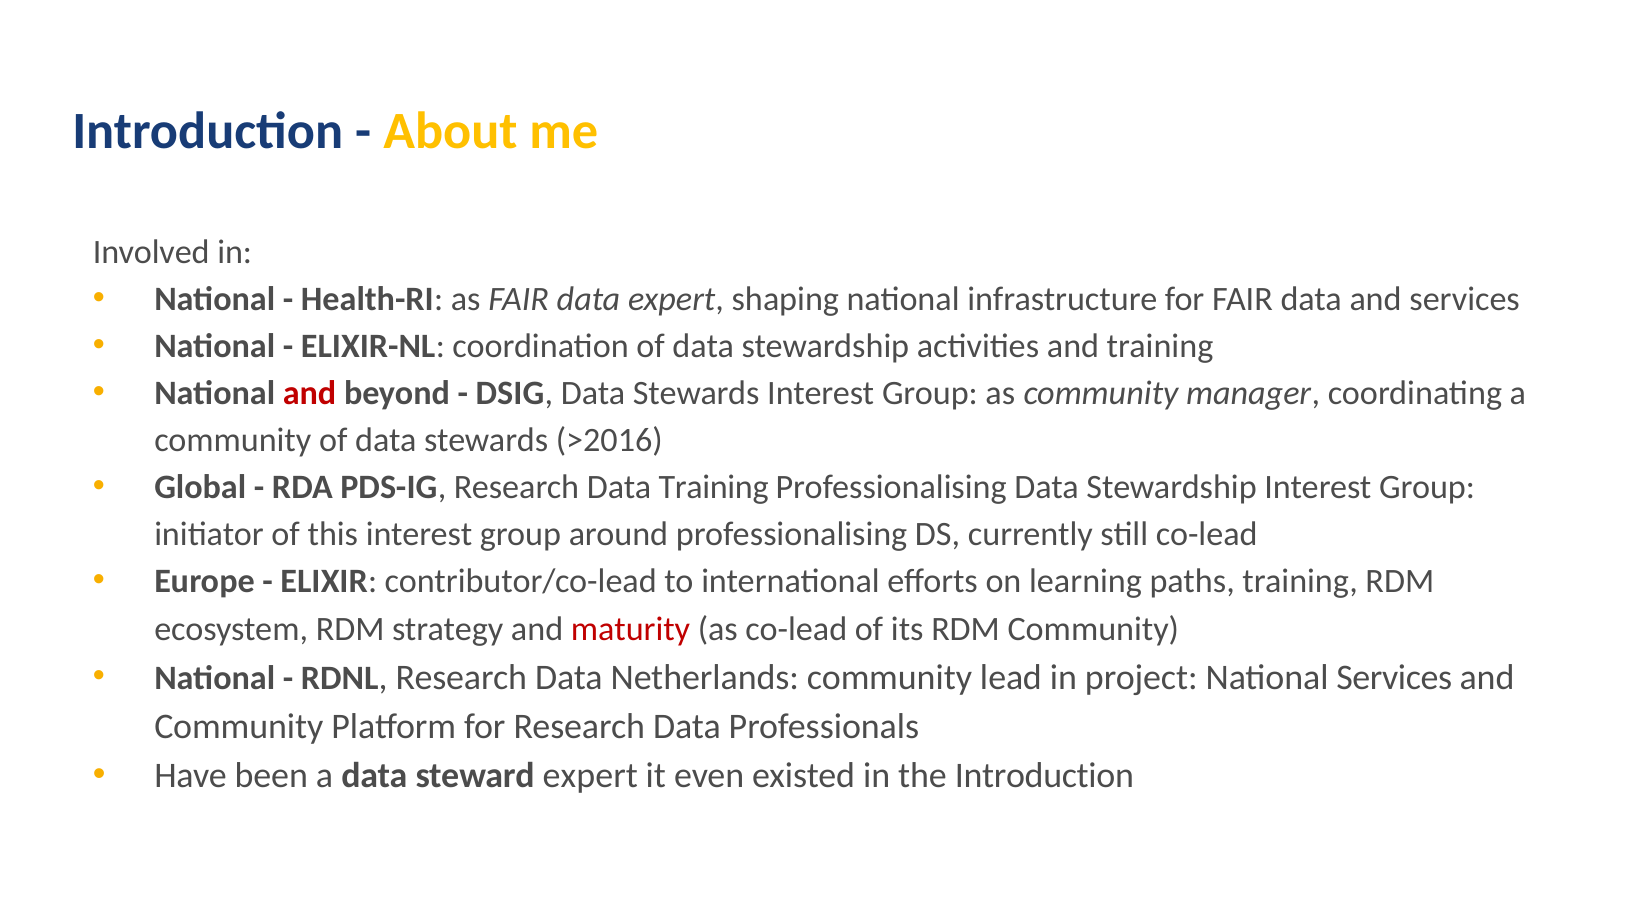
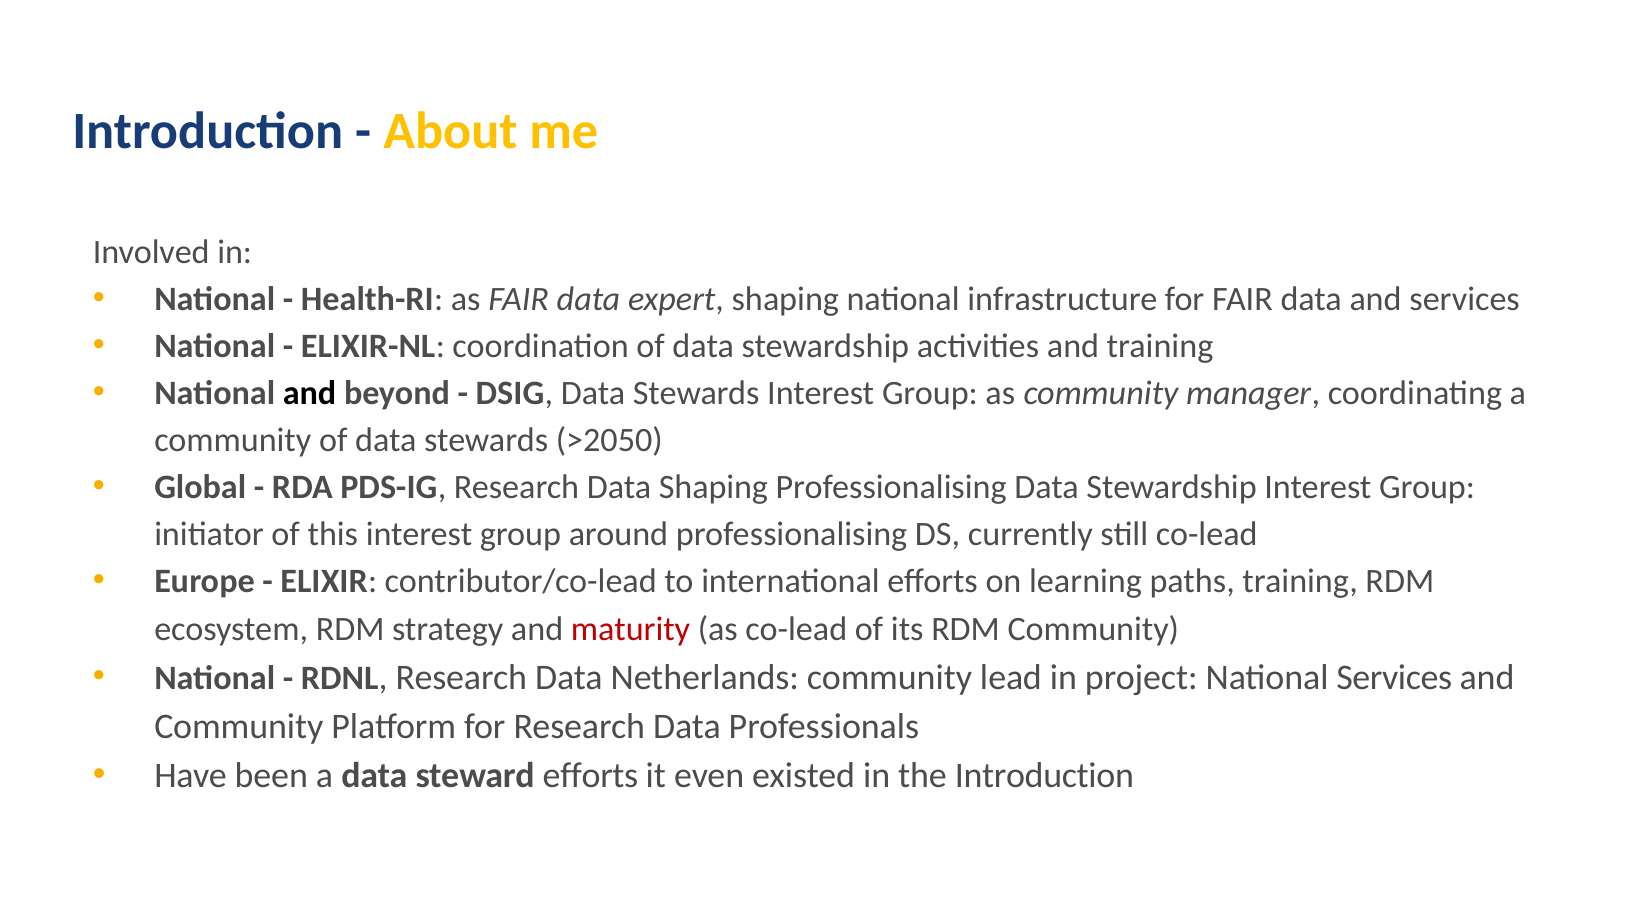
and at (310, 393) colour: red -> black
>2016: >2016 -> >2050
Data Training: Training -> Shaping
steward expert: expert -> efforts
